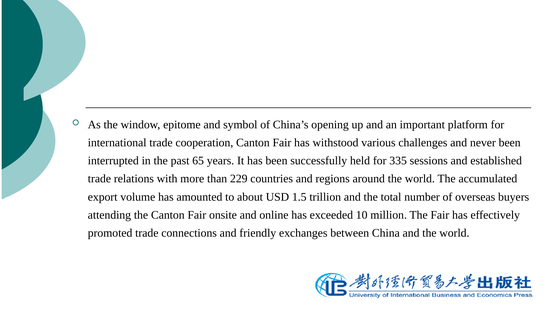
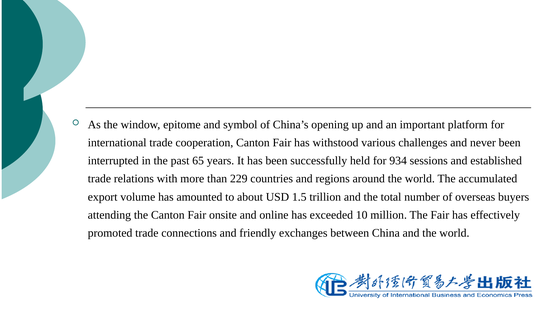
335: 335 -> 934
